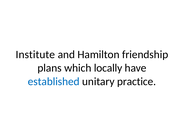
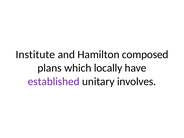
friendship: friendship -> composed
established colour: blue -> purple
practice: practice -> involves
